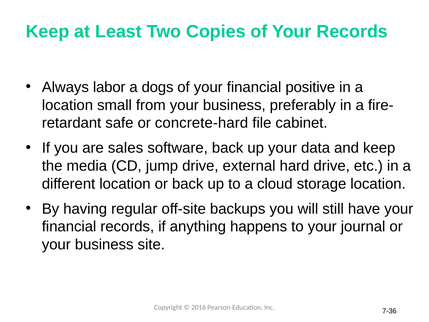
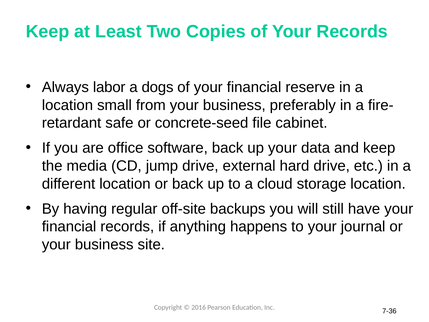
positive: positive -> reserve
concrete-hard: concrete-hard -> concrete-seed
sales: sales -> office
